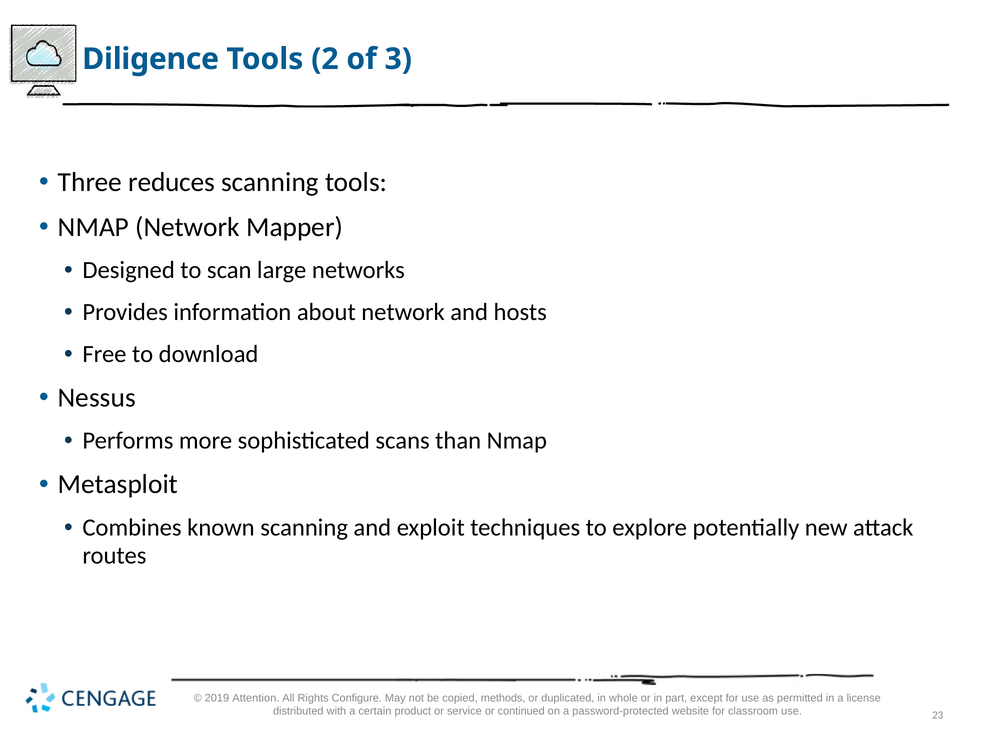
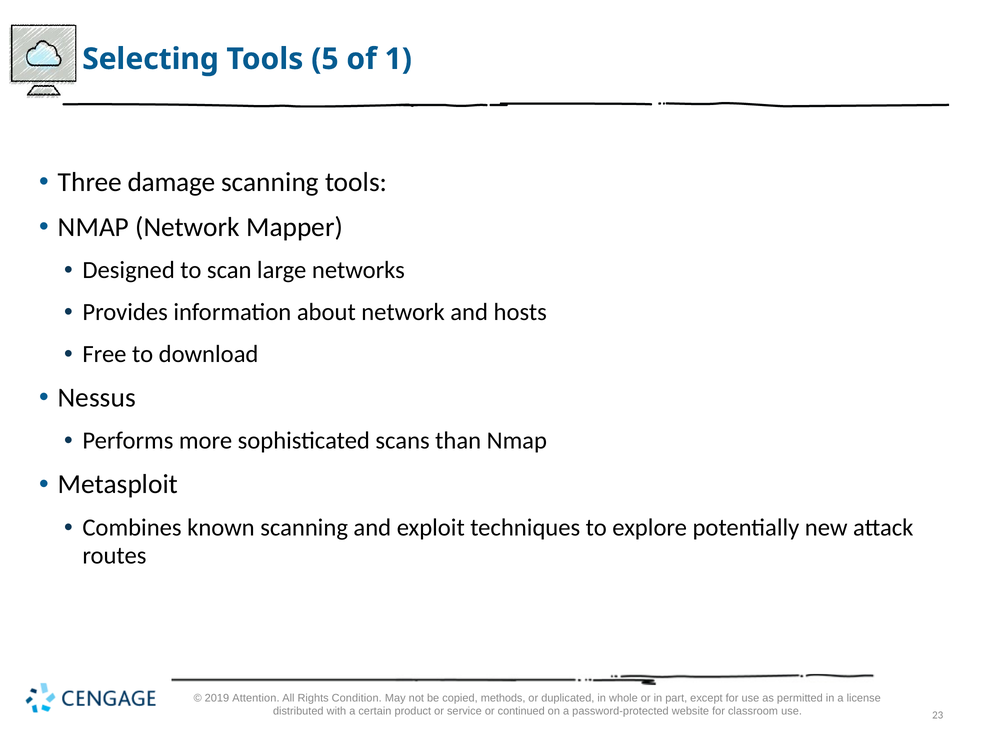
Diligence: Diligence -> Selecting
2: 2 -> 5
3: 3 -> 1
reduces: reduces -> damage
Configure: Configure -> Condition
